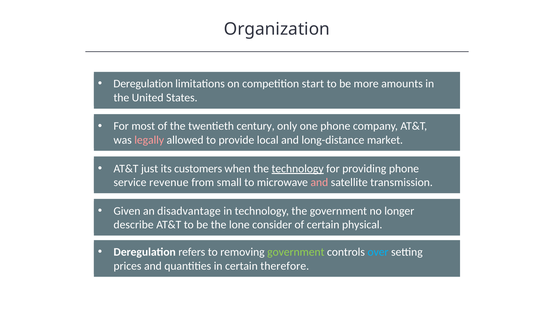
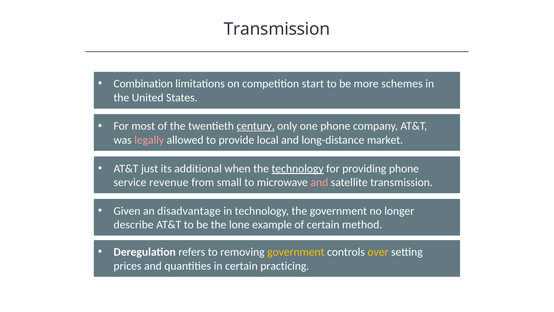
Organization at (277, 29): Organization -> Transmission
Deregulation at (143, 84): Deregulation -> Combination
amounts: amounts -> schemes
century underline: none -> present
customers: customers -> additional
consider: consider -> example
physical: physical -> method
government at (296, 252) colour: light green -> yellow
over colour: light blue -> yellow
therefore: therefore -> practicing
